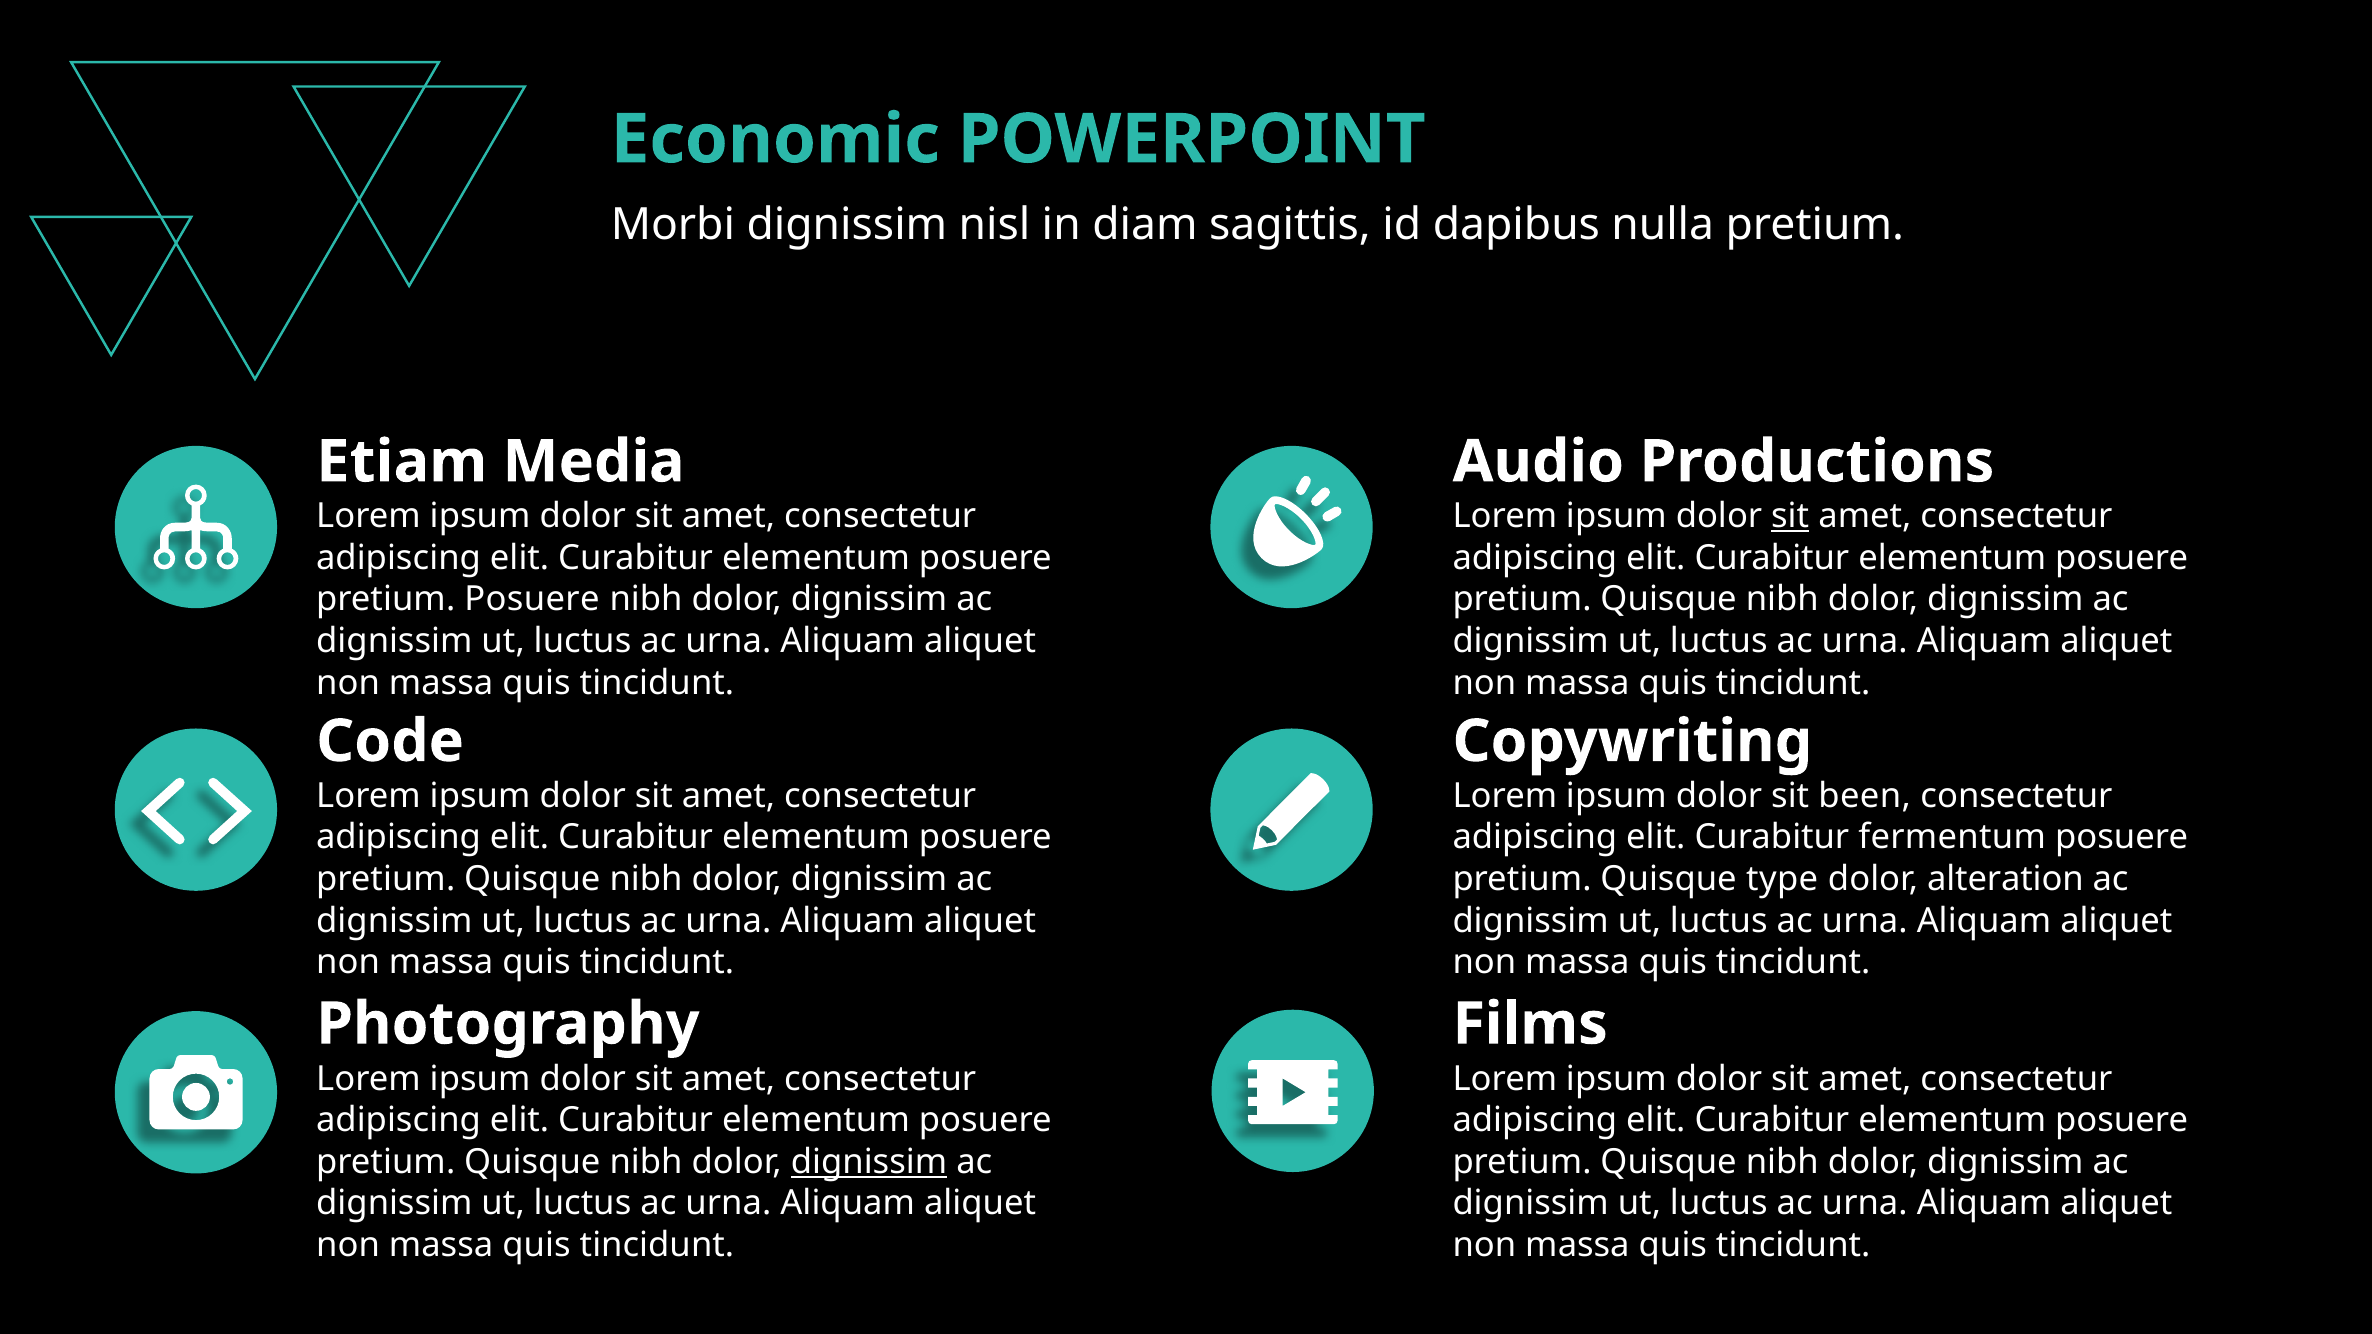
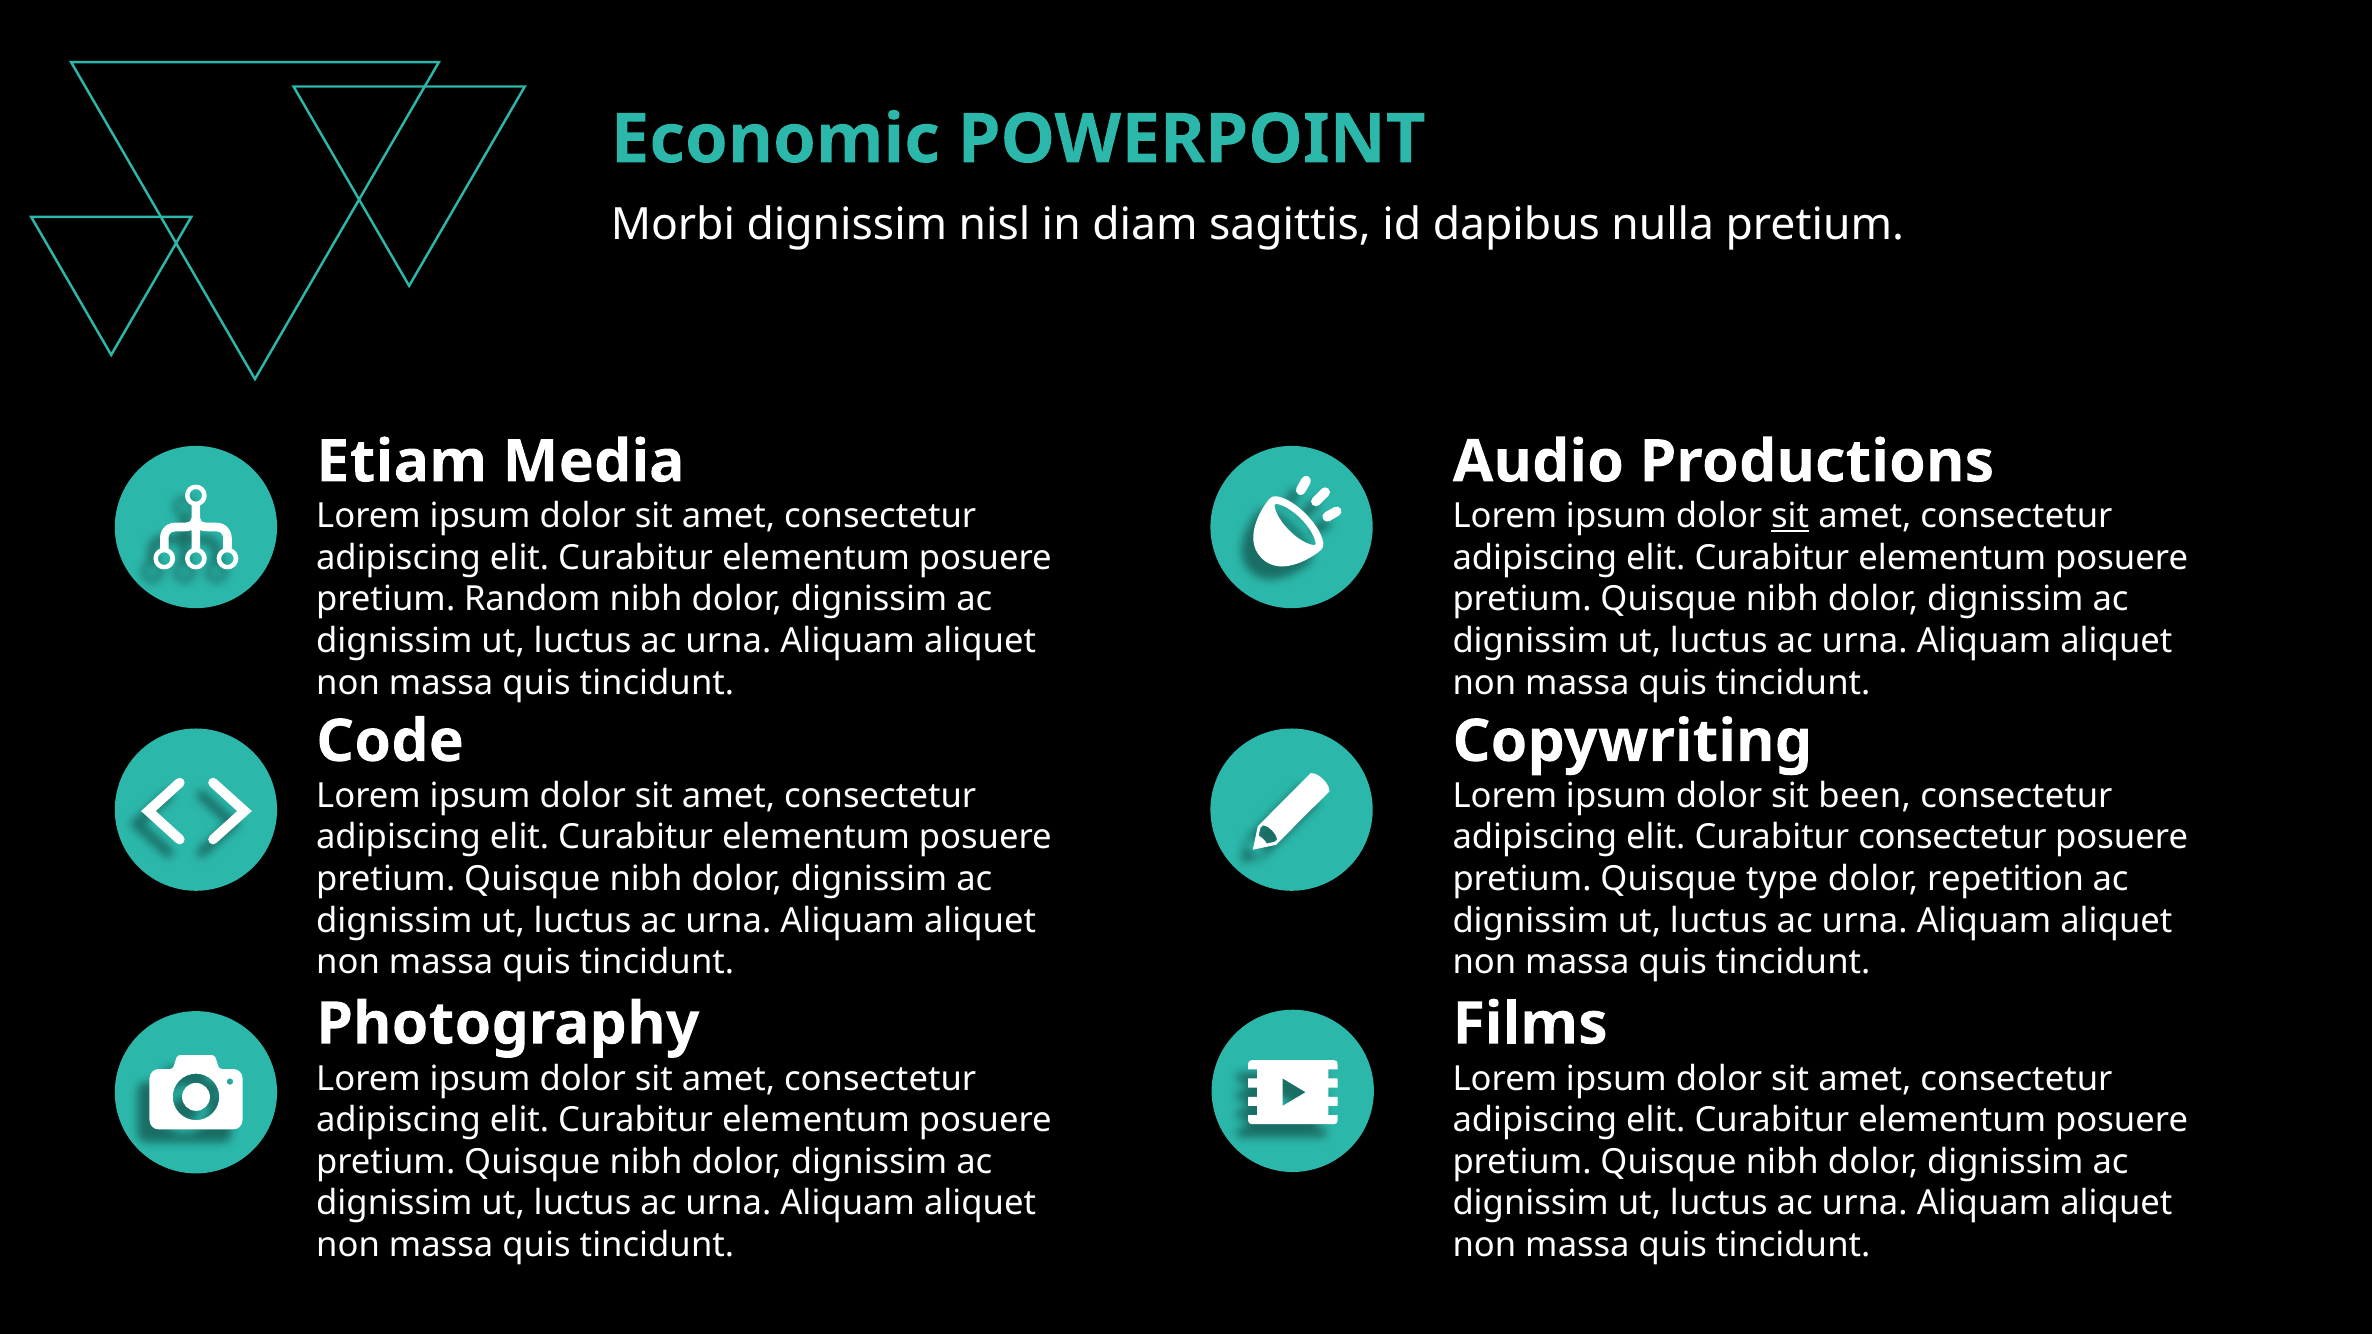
pretium Posuere: Posuere -> Random
Curabitur fermentum: fermentum -> consectetur
alteration: alteration -> repetition
dignissim at (869, 1162) underline: present -> none
